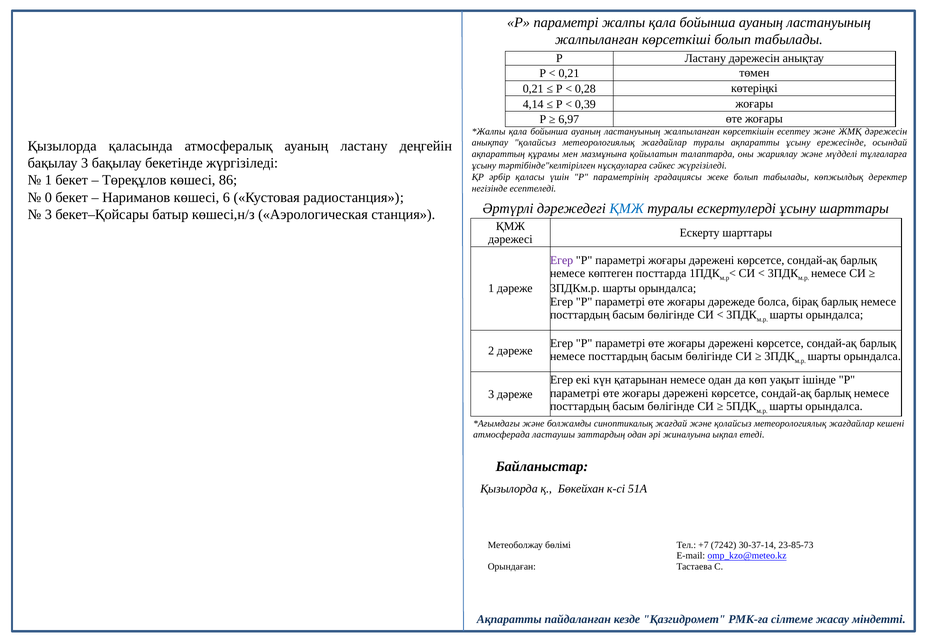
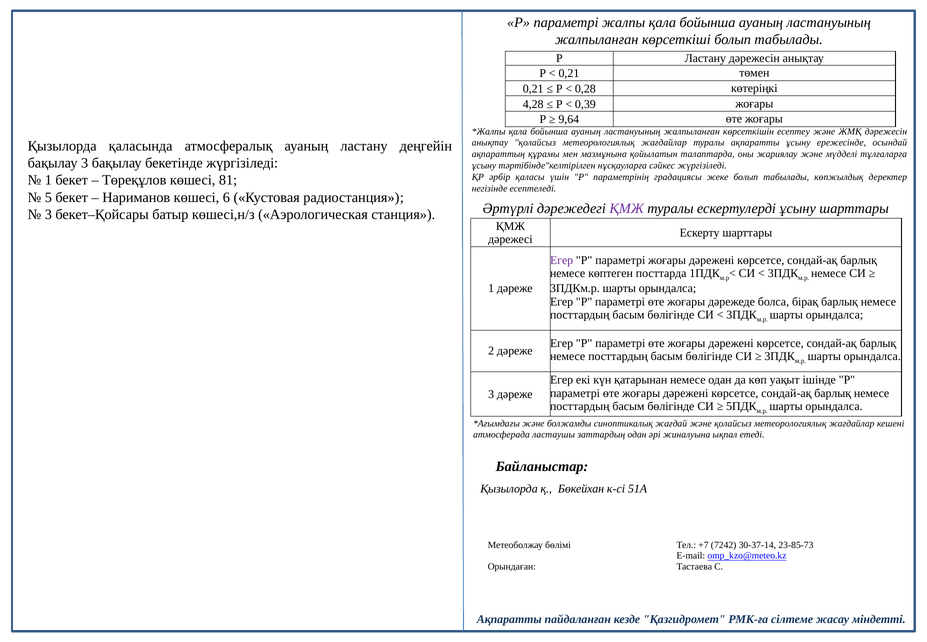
4,14: 4,14 -> 4,28
6,97: 6,97 -> 9,64
86: 86 -> 81
0: 0 -> 5
ҚМЖ at (627, 209) colour: blue -> purple
